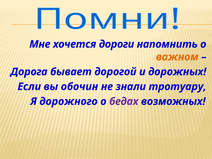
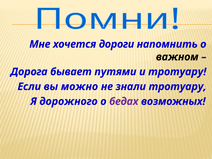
важном colour: orange -> black
дорогой: дорогой -> путями
и дорожных: дорожных -> тротуару
обочин: обочин -> можно
